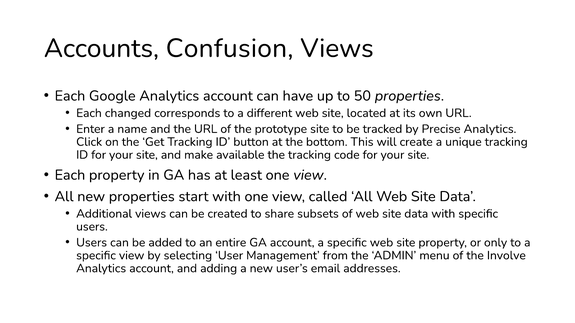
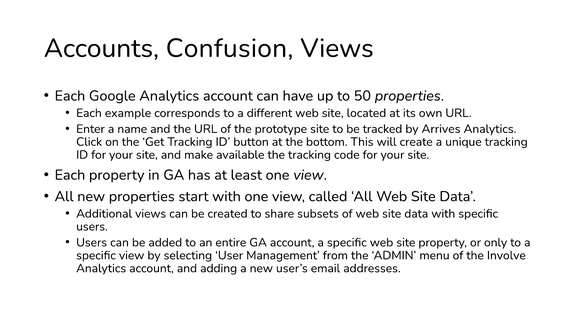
changed: changed -> example
Precise: Precise -> Arrives
